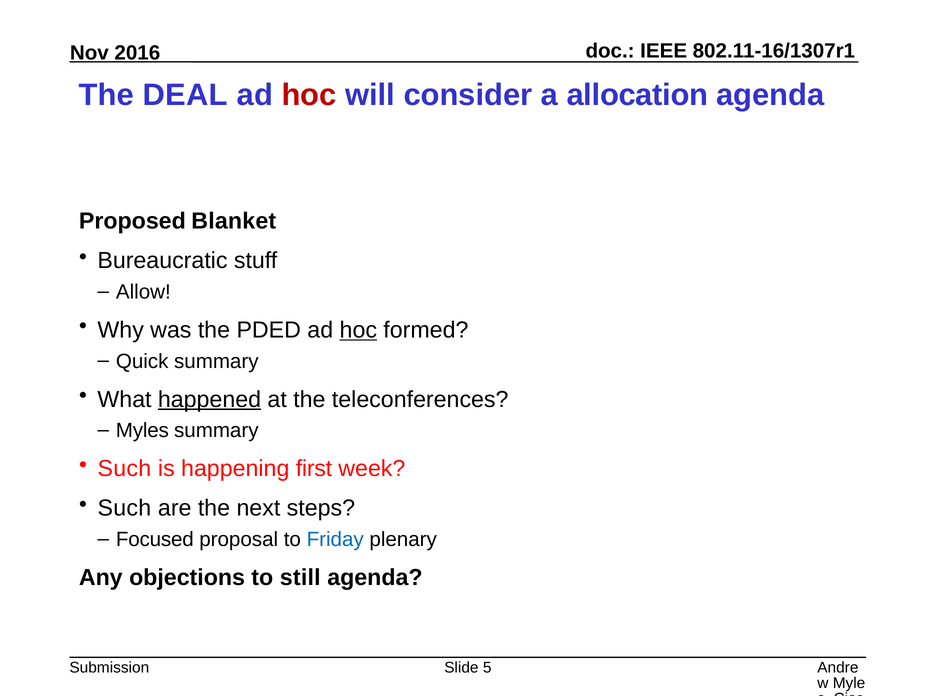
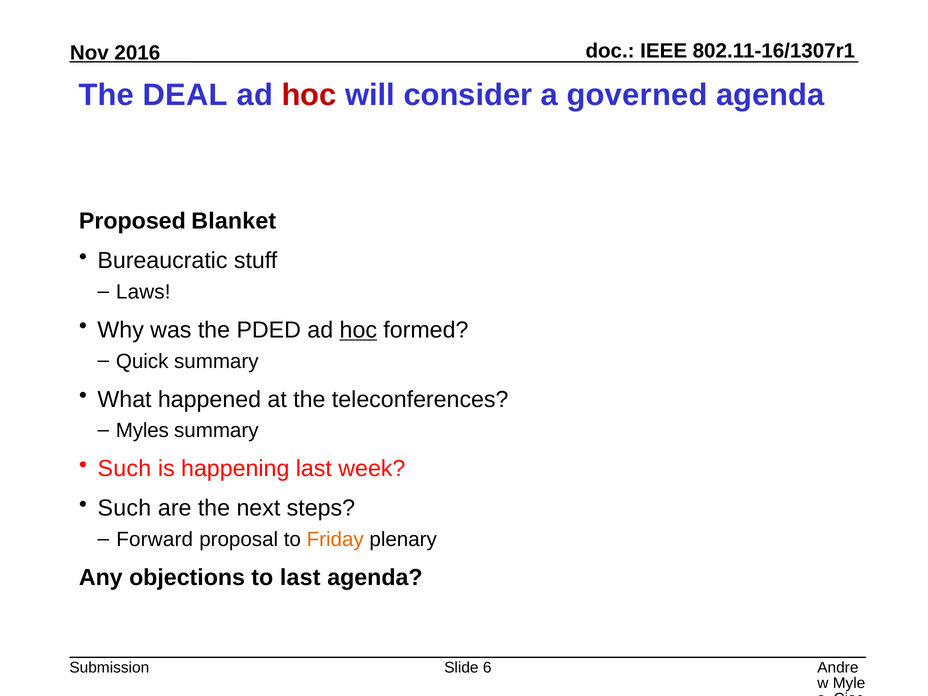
allocation: allocation -> governed
Allow: Allow -> Laws
happened underline: present -> none
happening first: first -> last
Focused: Focused -> Forward
Friday colour: blue -> orange
to still: still -> last
5: 5 -> 6
